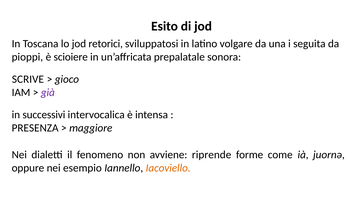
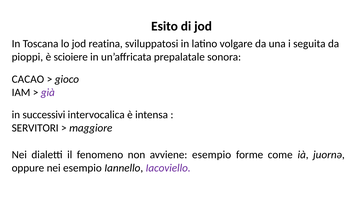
retorici: retorici -> reatina
SCRIVE: SCRIVE -> CACAO
PRESENZA: PRESENZA -> SERVITORI
avviene riprende: riprende -> esempio
Iacoviello colour: orange -> purple
